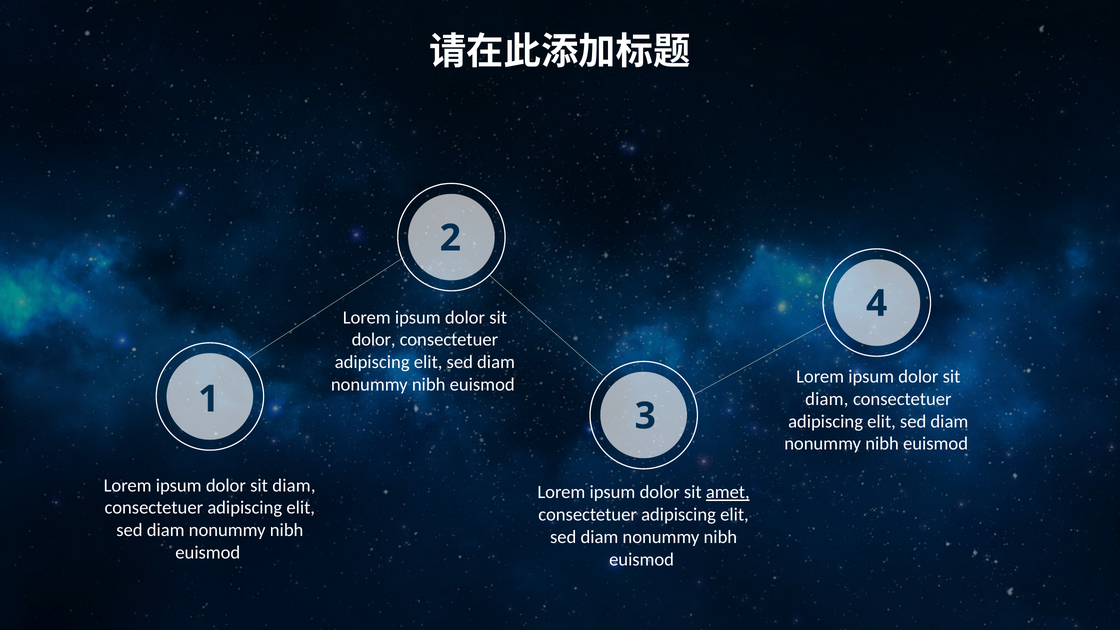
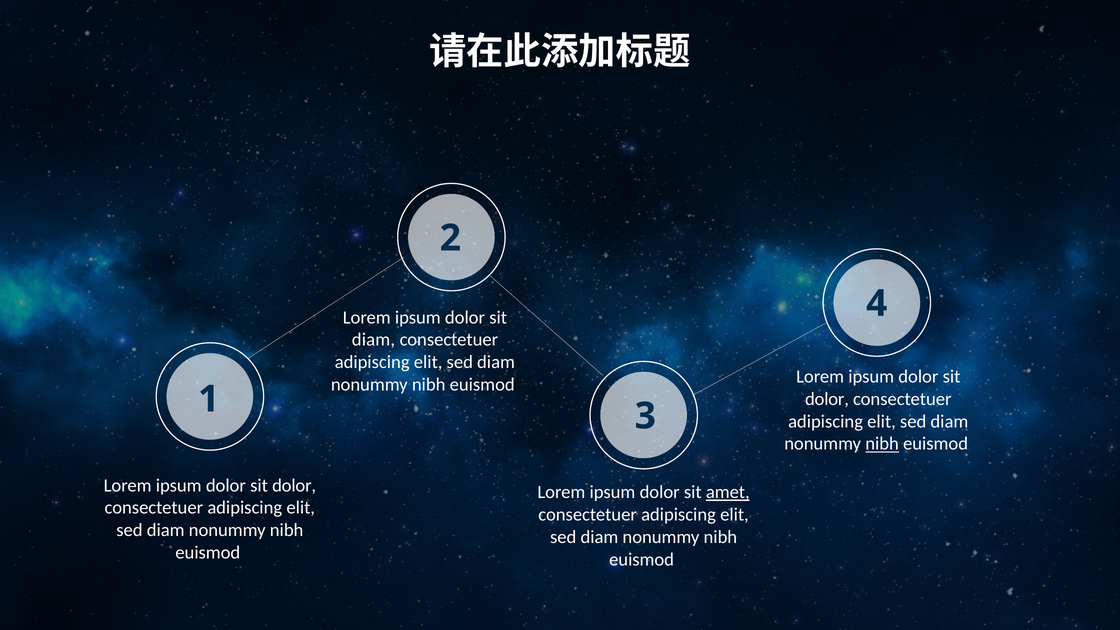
dolor at (374, 340): dolor -> diam
diam at (827, 399): diam -> dolor
nibh at (882, 444) underline: none -> present
diam at (294, 485): diam -> dolor
